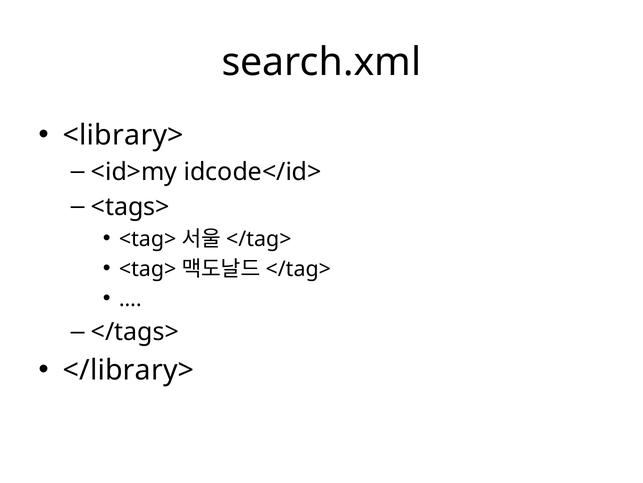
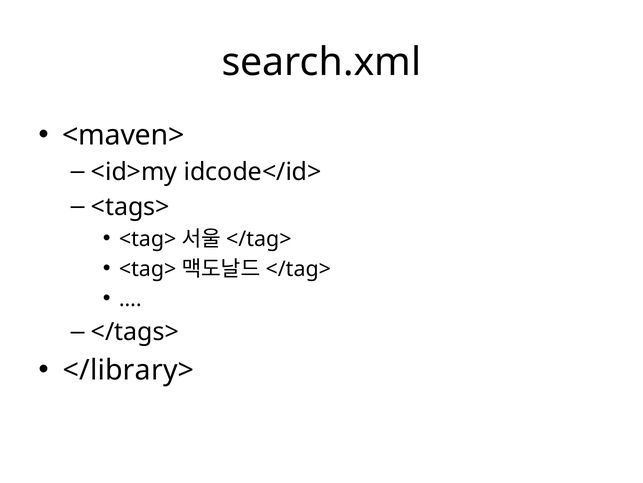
<library>: <library> -> <maven>
